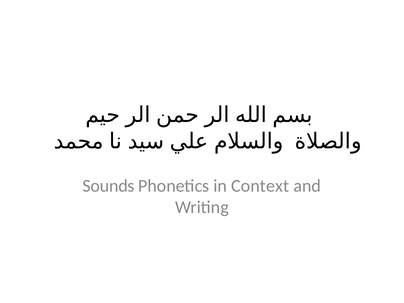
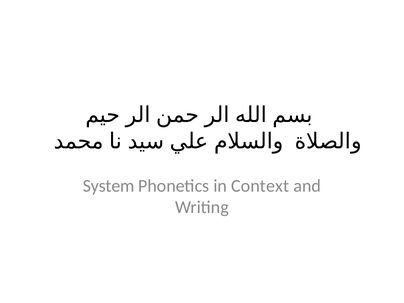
Sounds: Sounds -> System
